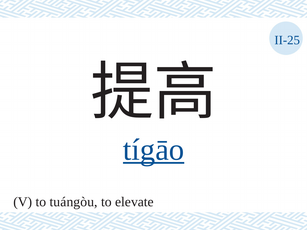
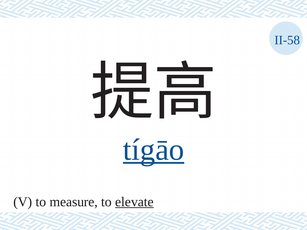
II-25: II-25 -> II-58
tuángòu: tuángòu -> measure
elevate underline: none -> present
